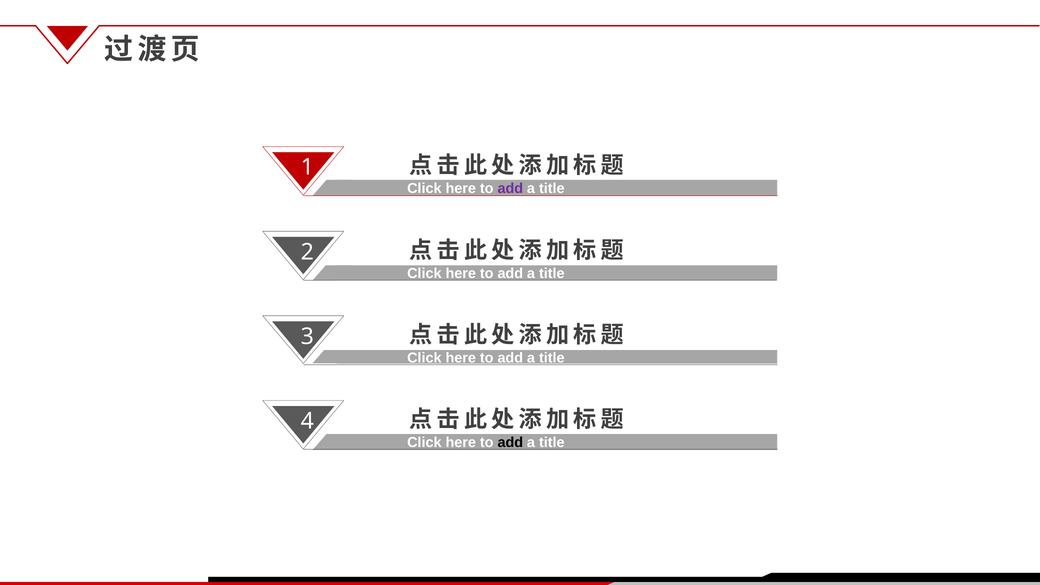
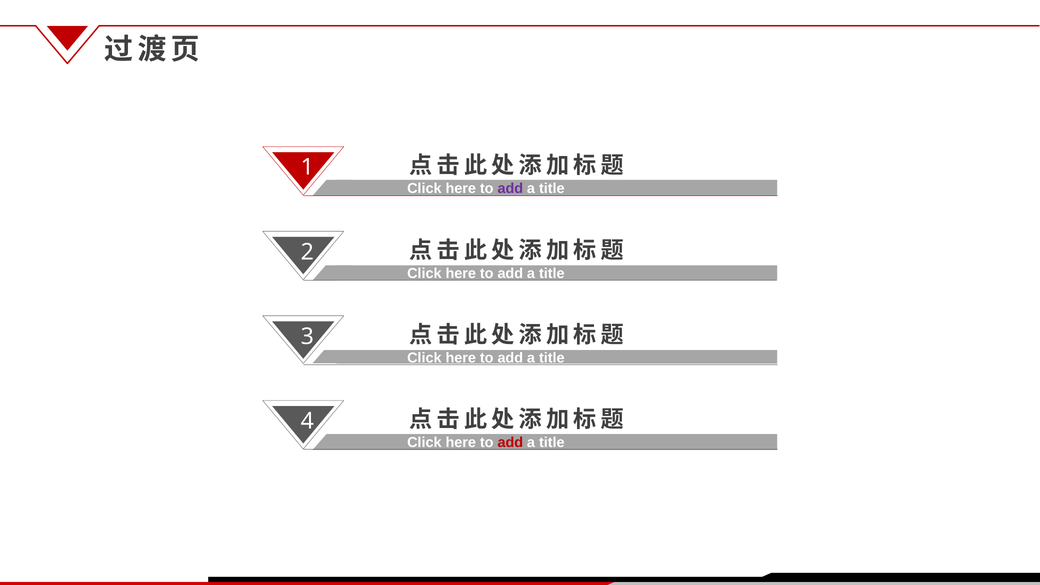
add at (510, 443) colour: black -> red
